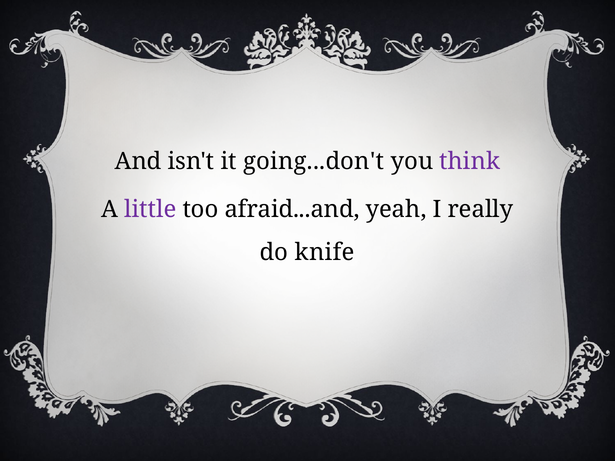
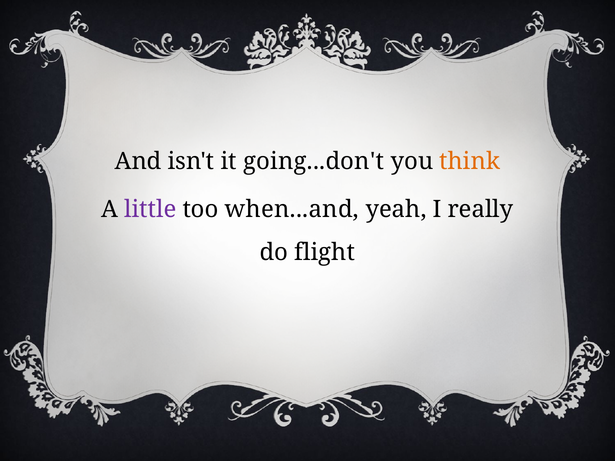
think colour: purple -> orange
afraid...and: afraid...and -> when...and
knife: knife -> flight
